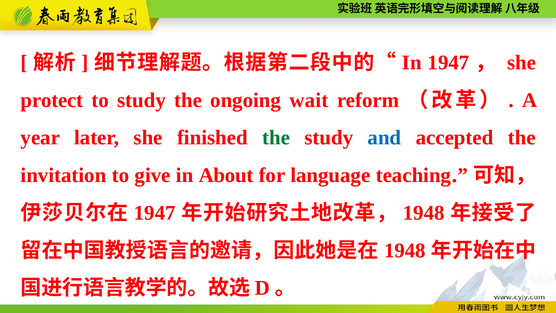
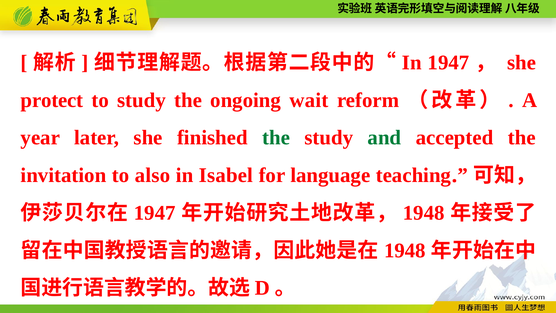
and colour: blue -> green
give: give -> also
About: About -> Isabel
